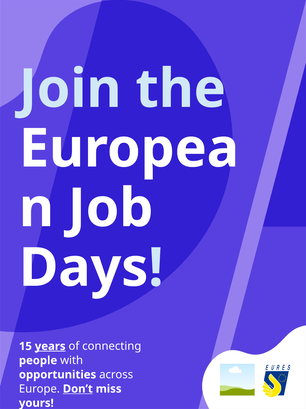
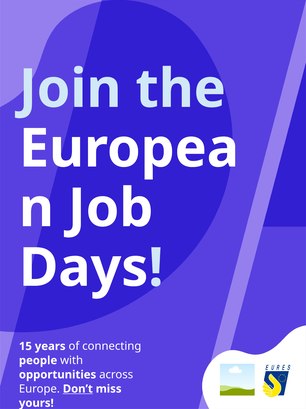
years underline: present -> none
